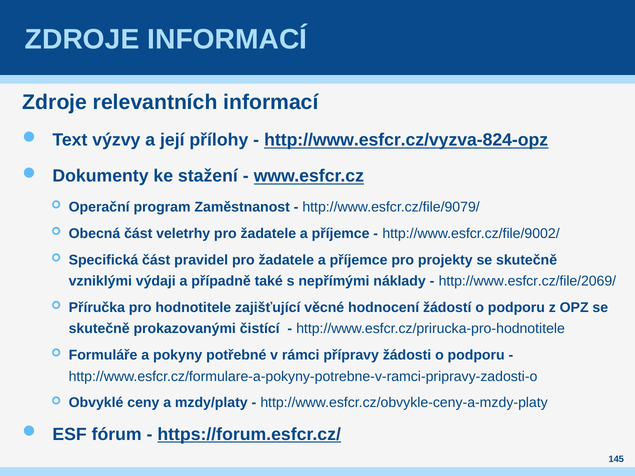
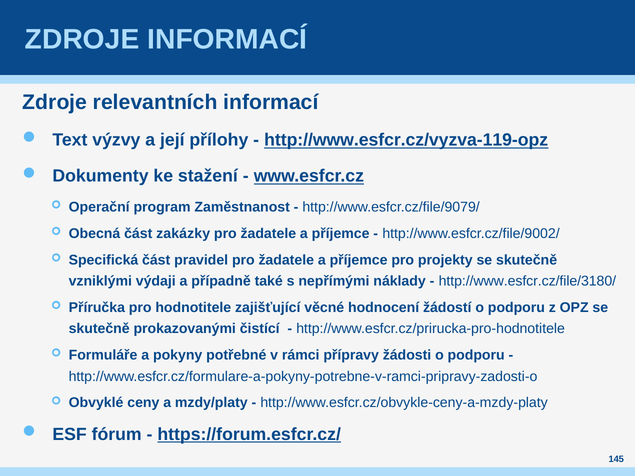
http://www.esfcr.cz/vyzva-824-opz: http://www.esfcr.cz/vyzva-824-opz -> http://www.esfcr.cz/vyzva-119-opz
veletrhy: veletrhy -> zakázky
http://www.esfcr.cz/file/2069/: http://www.esfcr.cz/file/2069/ -> http://www.esfcr.cz/file/3180/
